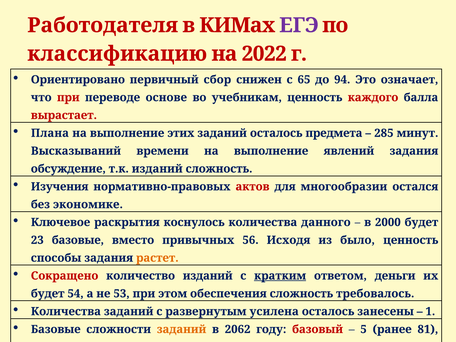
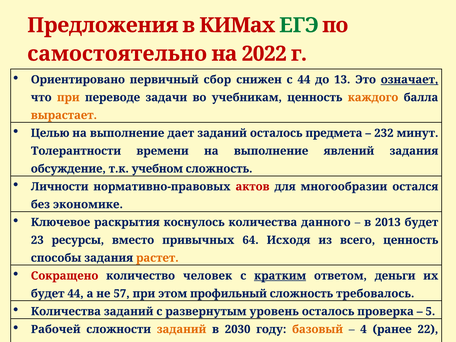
Работодателя: Работодателя -> Предложения
ЕГЭ colour: purple -> green
классификацию: классификацию -> самостоятельно
с 65: 65 -> 44
94: 94 -> 13
означает underline: none -> present
при at (68, 97) colour: red -> orange
основе: основе -> задачи
каждого colour: red -> orange
вырастает colour: red -> orange
Плана: Плана -> Целью
этих: этих -> дает
285: 285 -> 232
Высказываний: Высказываний -> Толерантности
т.к изданий: изданий -> учебном
Изучения: Изучения -> Личности
2000: 2000 -> 2013
23 базовые: базовые -> ресурсы
56: 56 -> 64
было: было -> всего
количество изданий: изданий -> человек
будет 54: 54 -> 44
53: 53 -> 57
обеспечения: обеспечения -> профильный
развернутым усилена: усилена -> уровень
занесены: занесены -> проверка
1: 1 -> 5
Базовые at (56, 329): Базовые -> Рабочей
2062: 2062 -> 2030
базовый at (318, 329) colour: red -> orange
5: 5 -> 4
81: 81 -> 22
